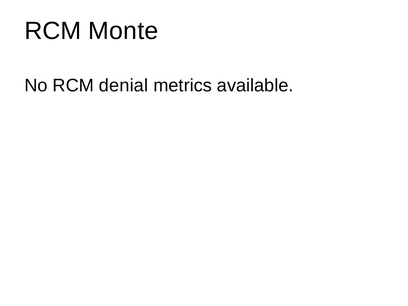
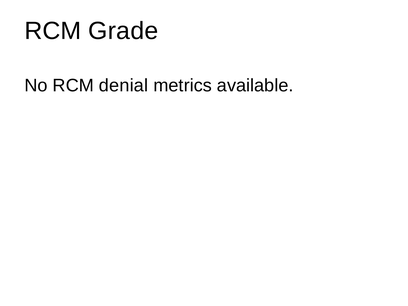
Monte: Monte -> Grade
